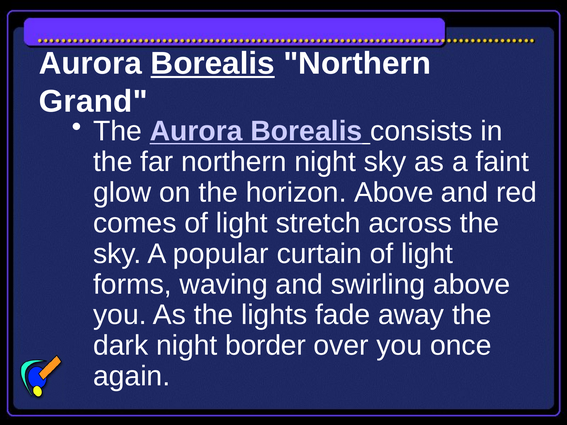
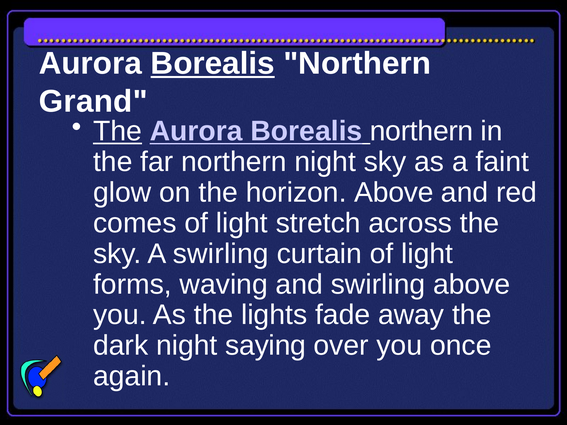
The at (118, 131) underline: none -> present
consists at (421, 131): consists -> northern
A popular: popular -> swirling
border: border -> saying
